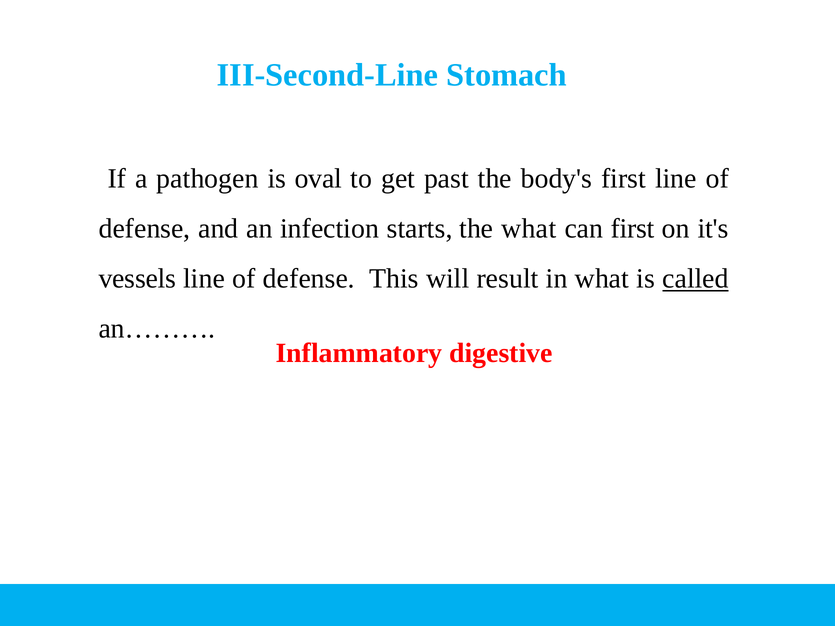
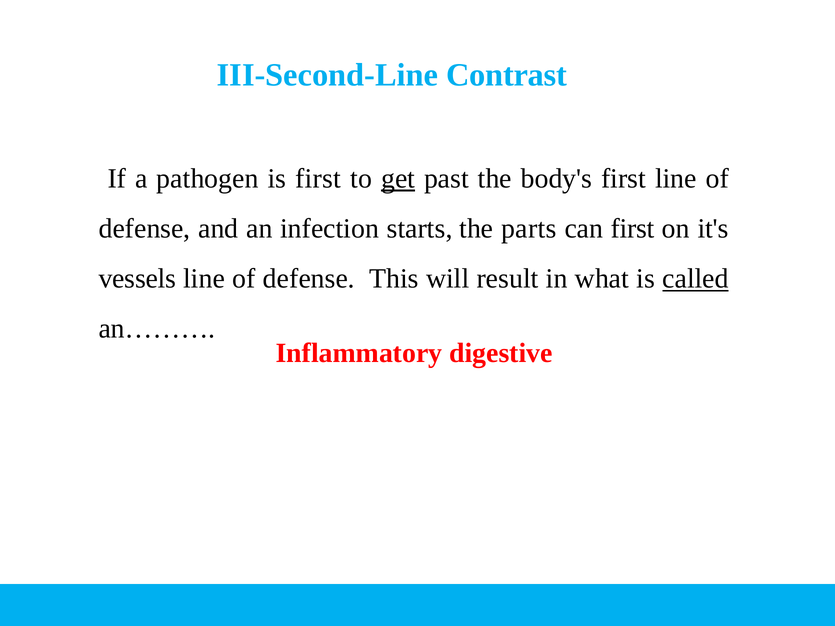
Stomach: Stomach -> Contrast
is oval: oval -> first
get underline: none -> present
the what: what -> parts
